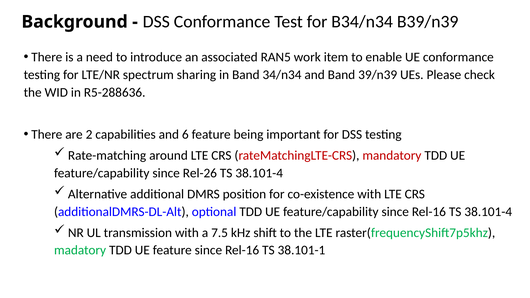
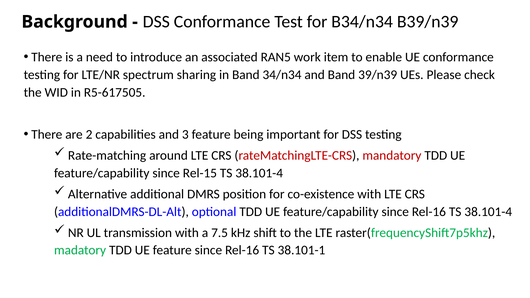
R5-288636: R5-288636 -> R5-617505
6: 6 -> 3
Rel-26: Rel-26 -> Rel-15
